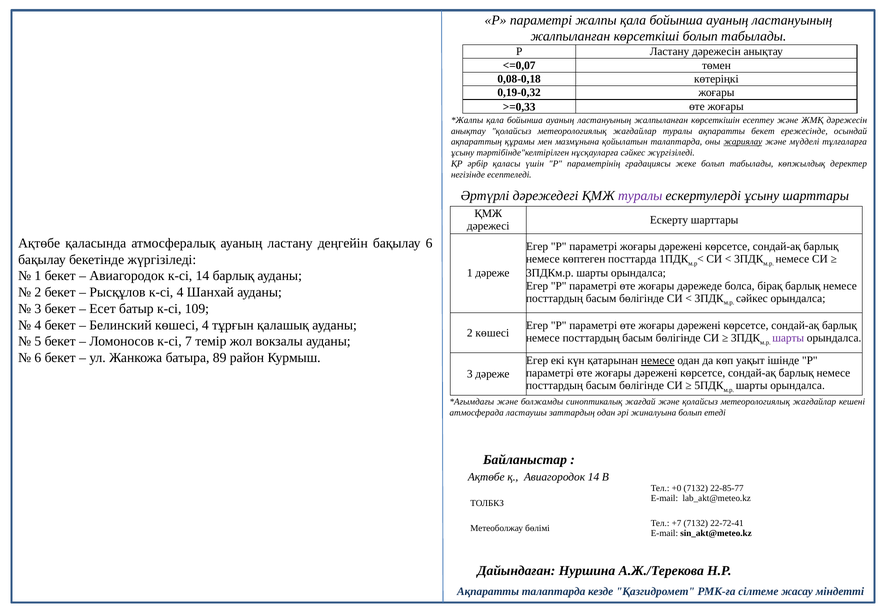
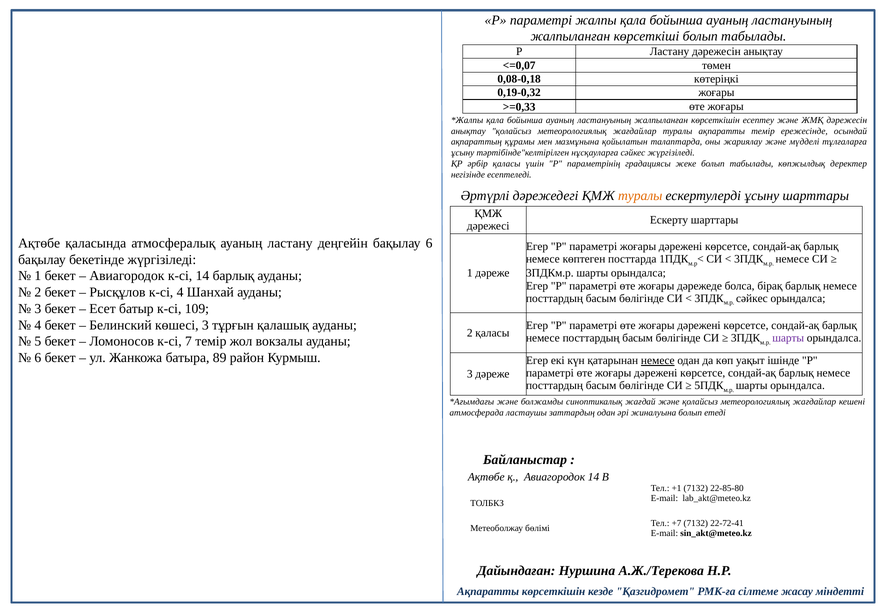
ақпаратты бекет: бекет -> темір
жариялау underline: present -> none
туралы at (640, 196) colour: purple -> orange
көшесі 4: 4 -> 3
2 көшесі: көшесі -> қаласы
+0: +0 -> +1
22-85-77: 22-85-77 -> 22-85-80
Ақпаратты талаптарда: талаптарда -> көрсеткішін
